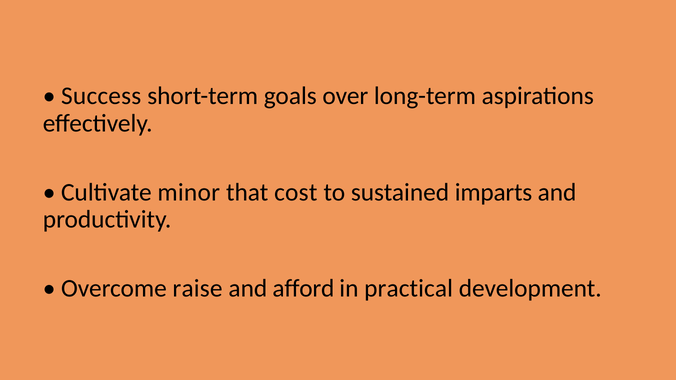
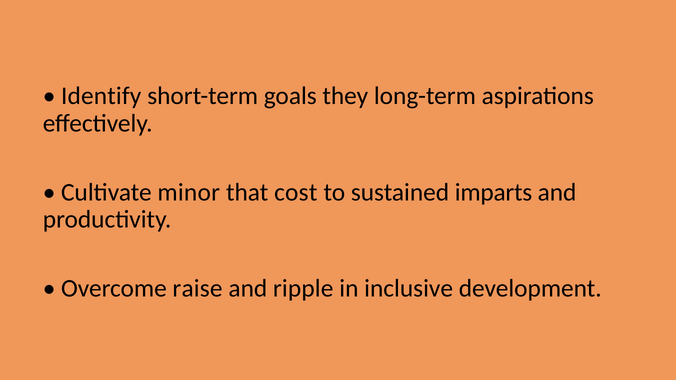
Success: Success -> Identify
over: over -> they
afford: afford -> ripple
practical: practical -> inclusive
